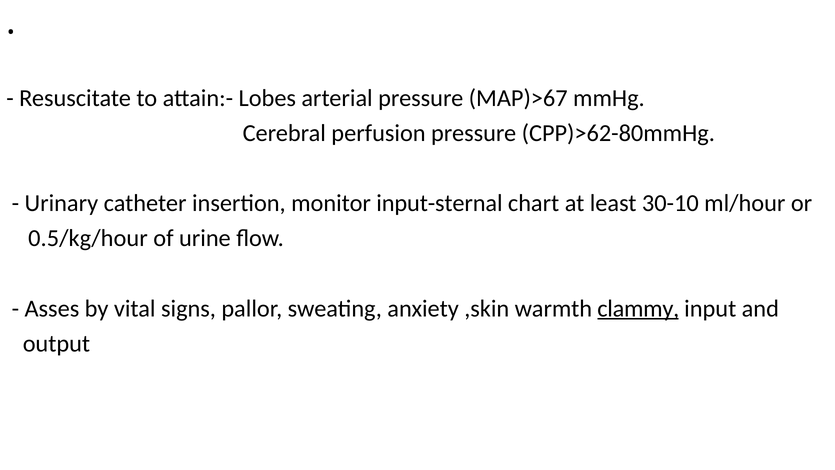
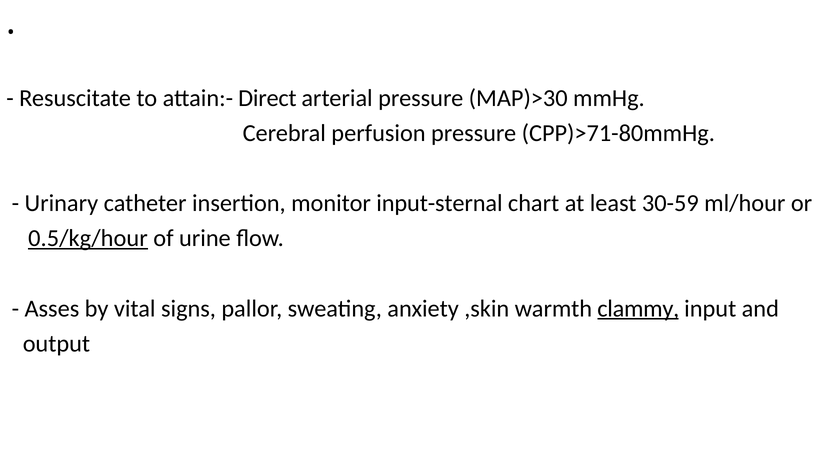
Lobes: Lobes -> Direct
MAP)>67: MAP)>67 -> MAP)>30
CPP)>62-80mmHg: CPP)>62-80mmHg -> CPP)>71-80mmHg
30-10: 30-10 -> 30-59
0.5/kg/hour underline: none -> present
